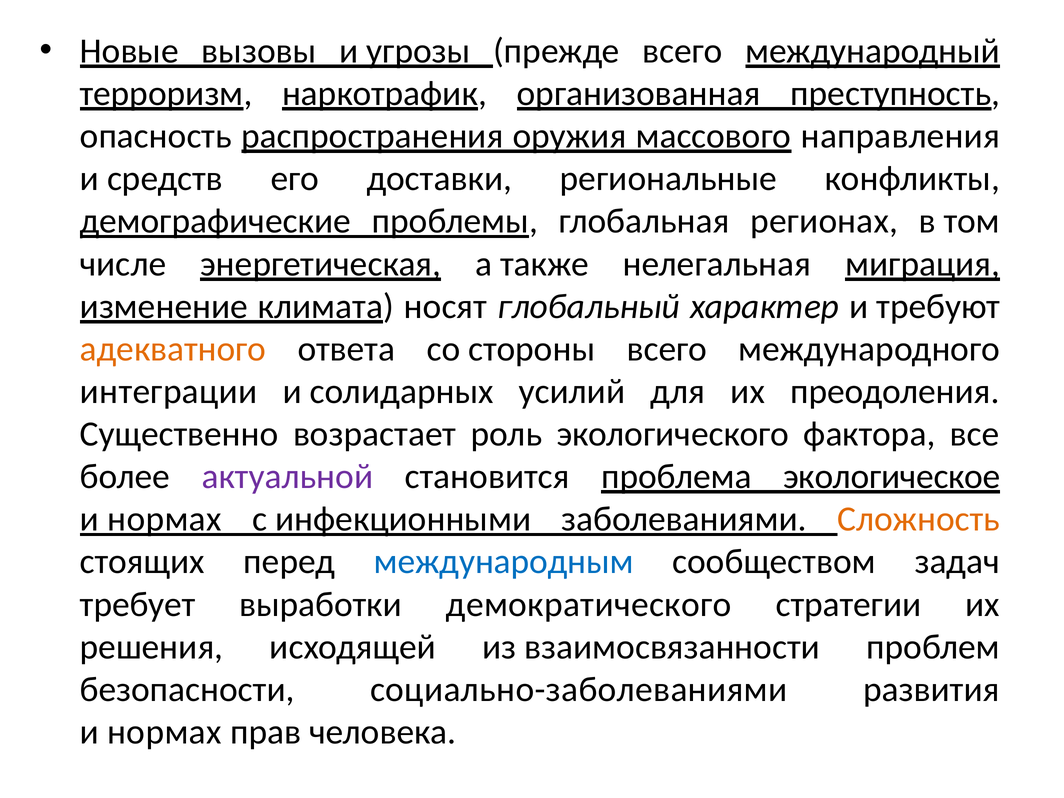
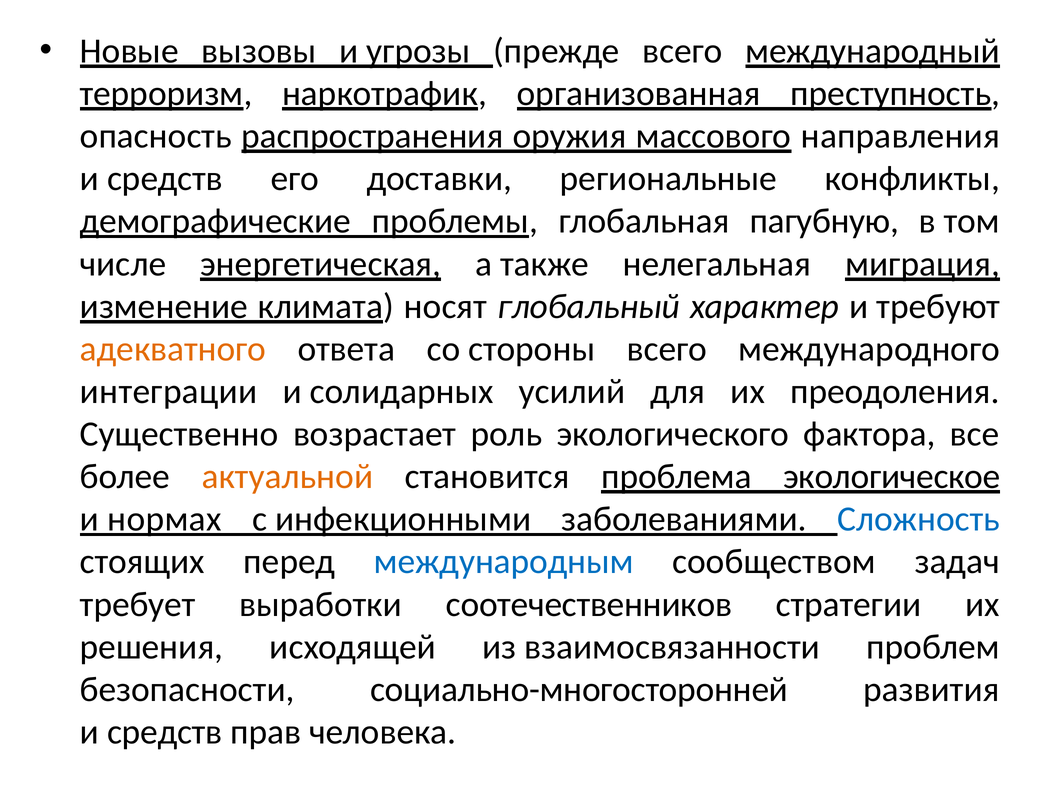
регионах: регионах -> пагубную
актуальной colour: purple -> orange
Сложность colour: orange -> blue
демократического: демократического -> соотечественников
социально-заболеваниями: социально-заболеваниями -> социально-многосторонней
нормах at (164, 732): нормах -> средств
